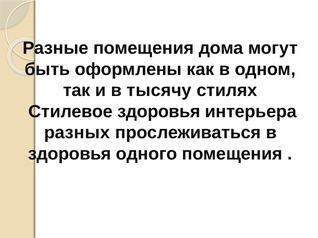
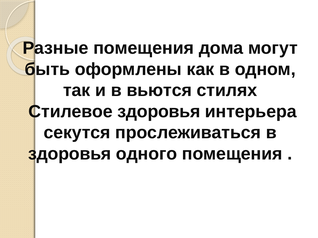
тысячу: тысячу -> вьются
разных: разных -> секутся
